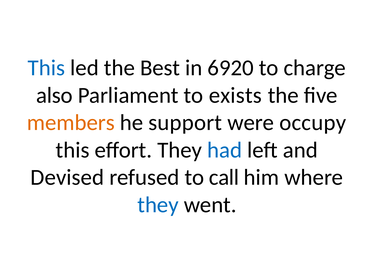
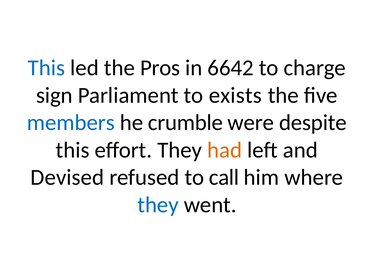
Best: Best -> Pros
6920: 6920 -> 6642
also: also -> sign
members colour: orange -> blue
support: support -> crumble
occupy: occupy -> despite
had colour: blue -> orange
